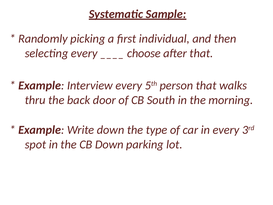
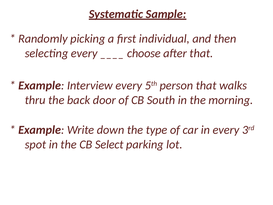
CB Down: Down -> Select
